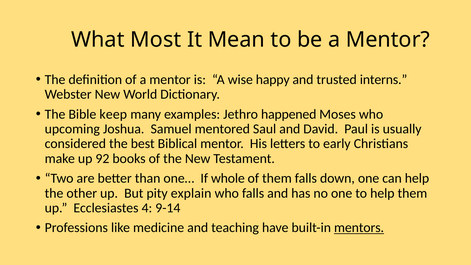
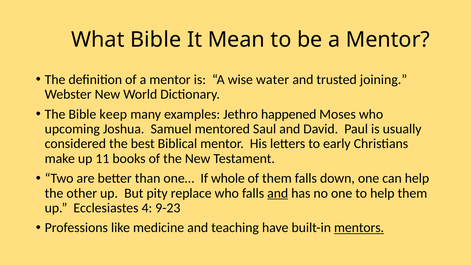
What Most: Most -> Bible
happy: happy -> water
interns: interns -> joining
92: 92 -> 11
explain: explain -> replace
and at (278, 193) underline: none -> present
9-14: 9-14 -> 9-23
